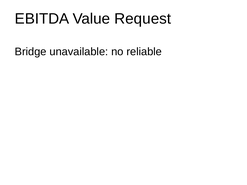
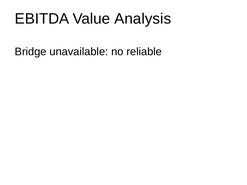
Request: Request -> Analysis
